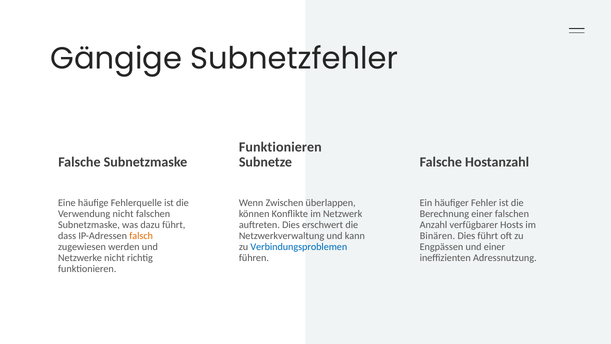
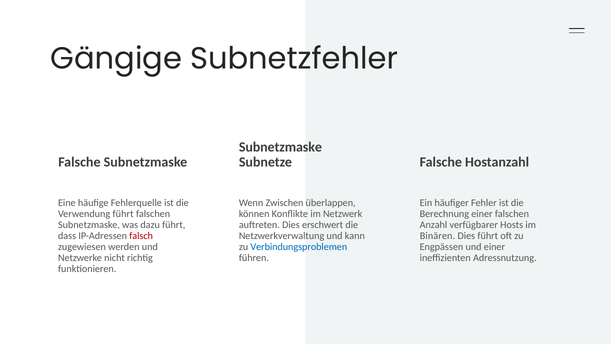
Funktionieren at (280, 147): Funktionieren -> Subnetzmaske
Verwendung nicht: nicht -> führt
falsch colour: orange -> red
